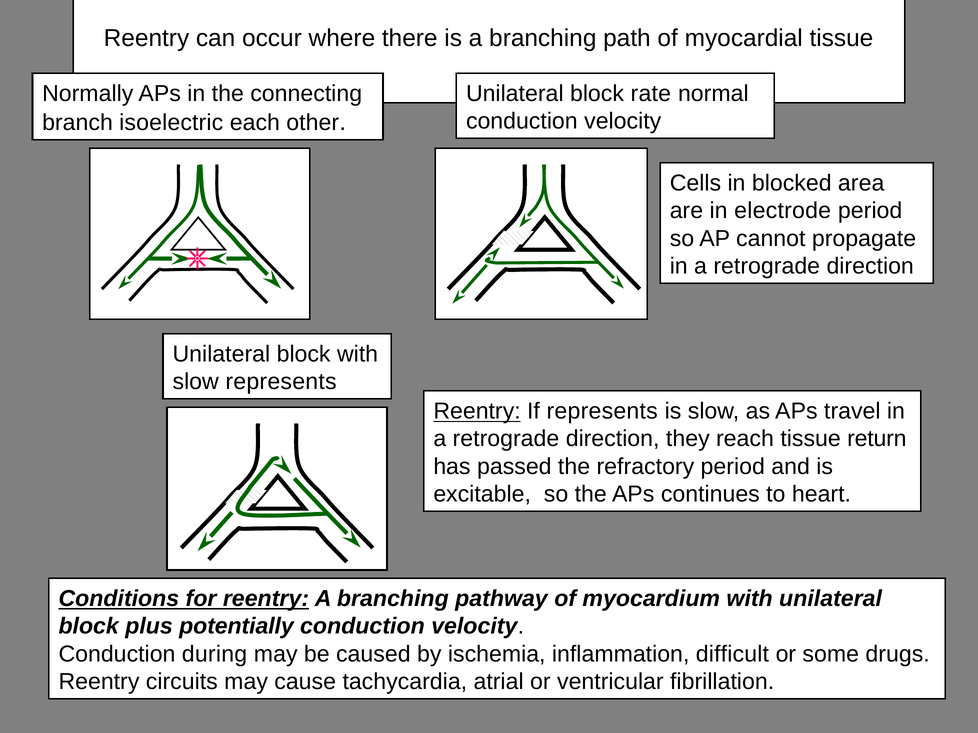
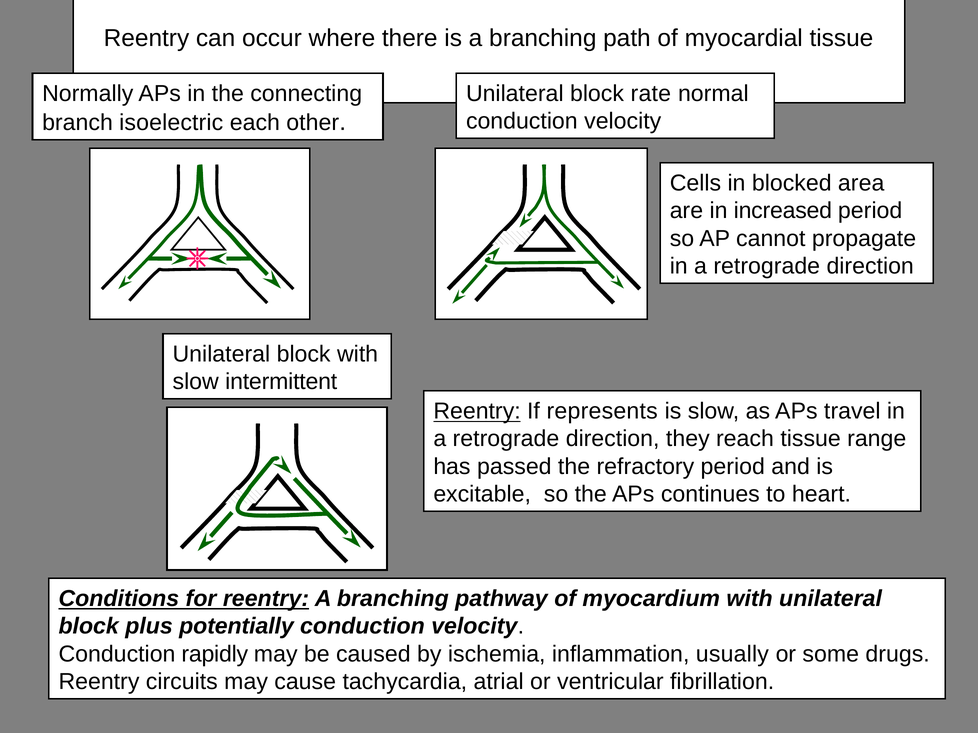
electrode: electrode -> increased
slow represents: represents -> intermittent
return: return -> range
during: during -> rapidly
difficult: difficult -> usually
